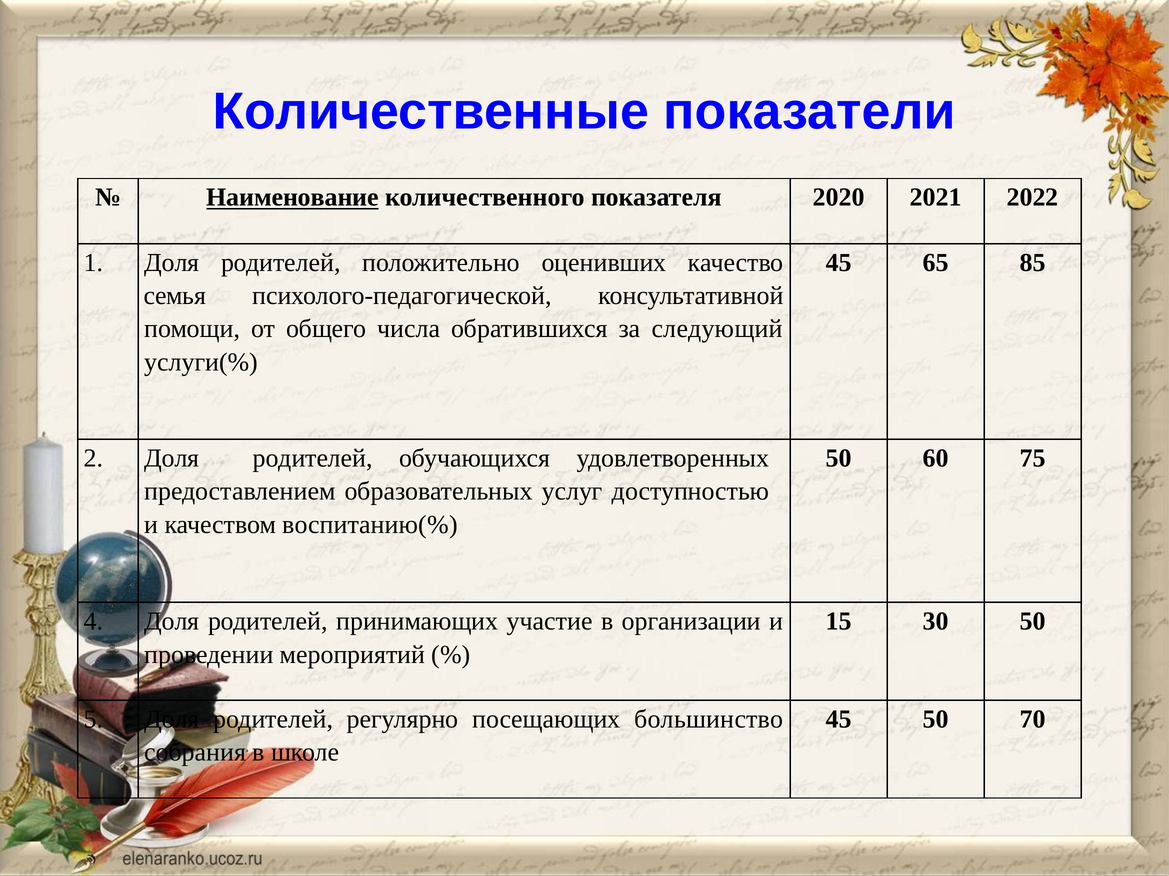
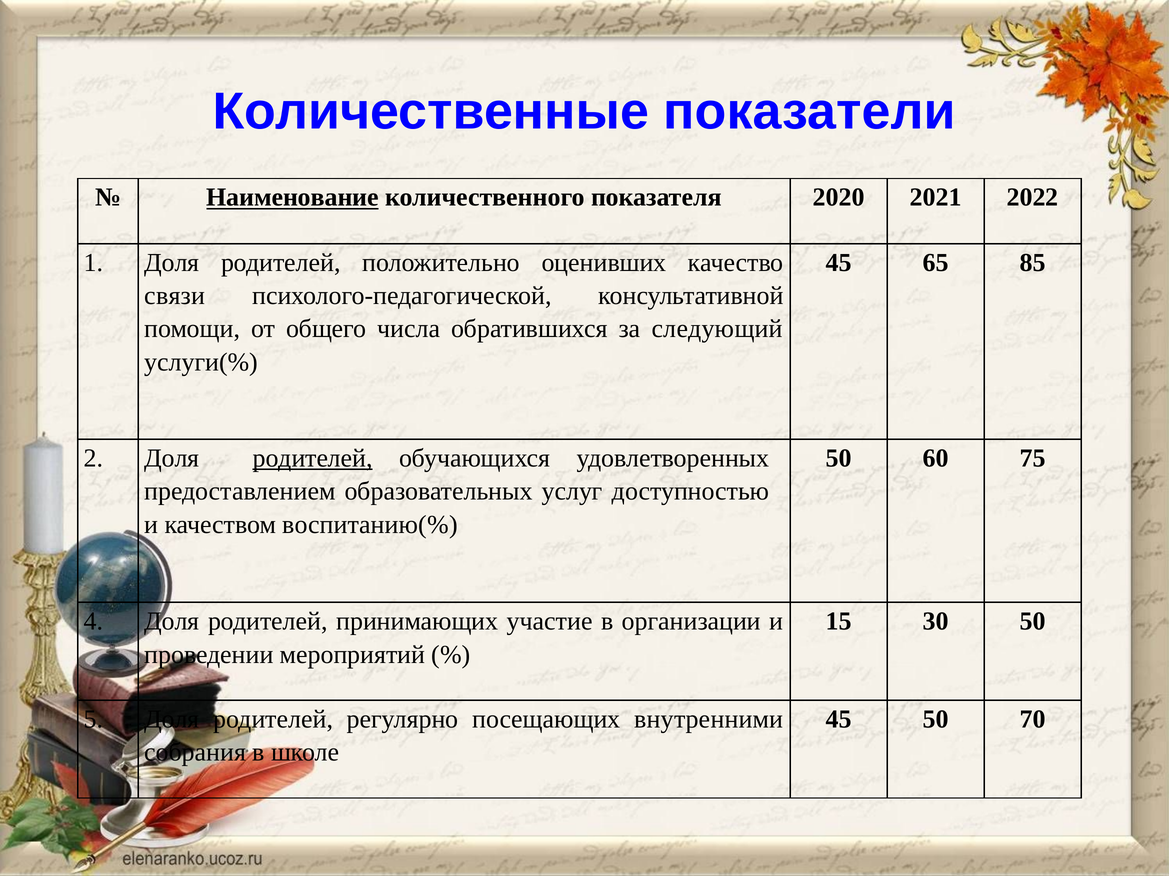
семья: семья -> связи
родителей at (313, 459) underline: none -> present
большинство: большинство -> внутренними
